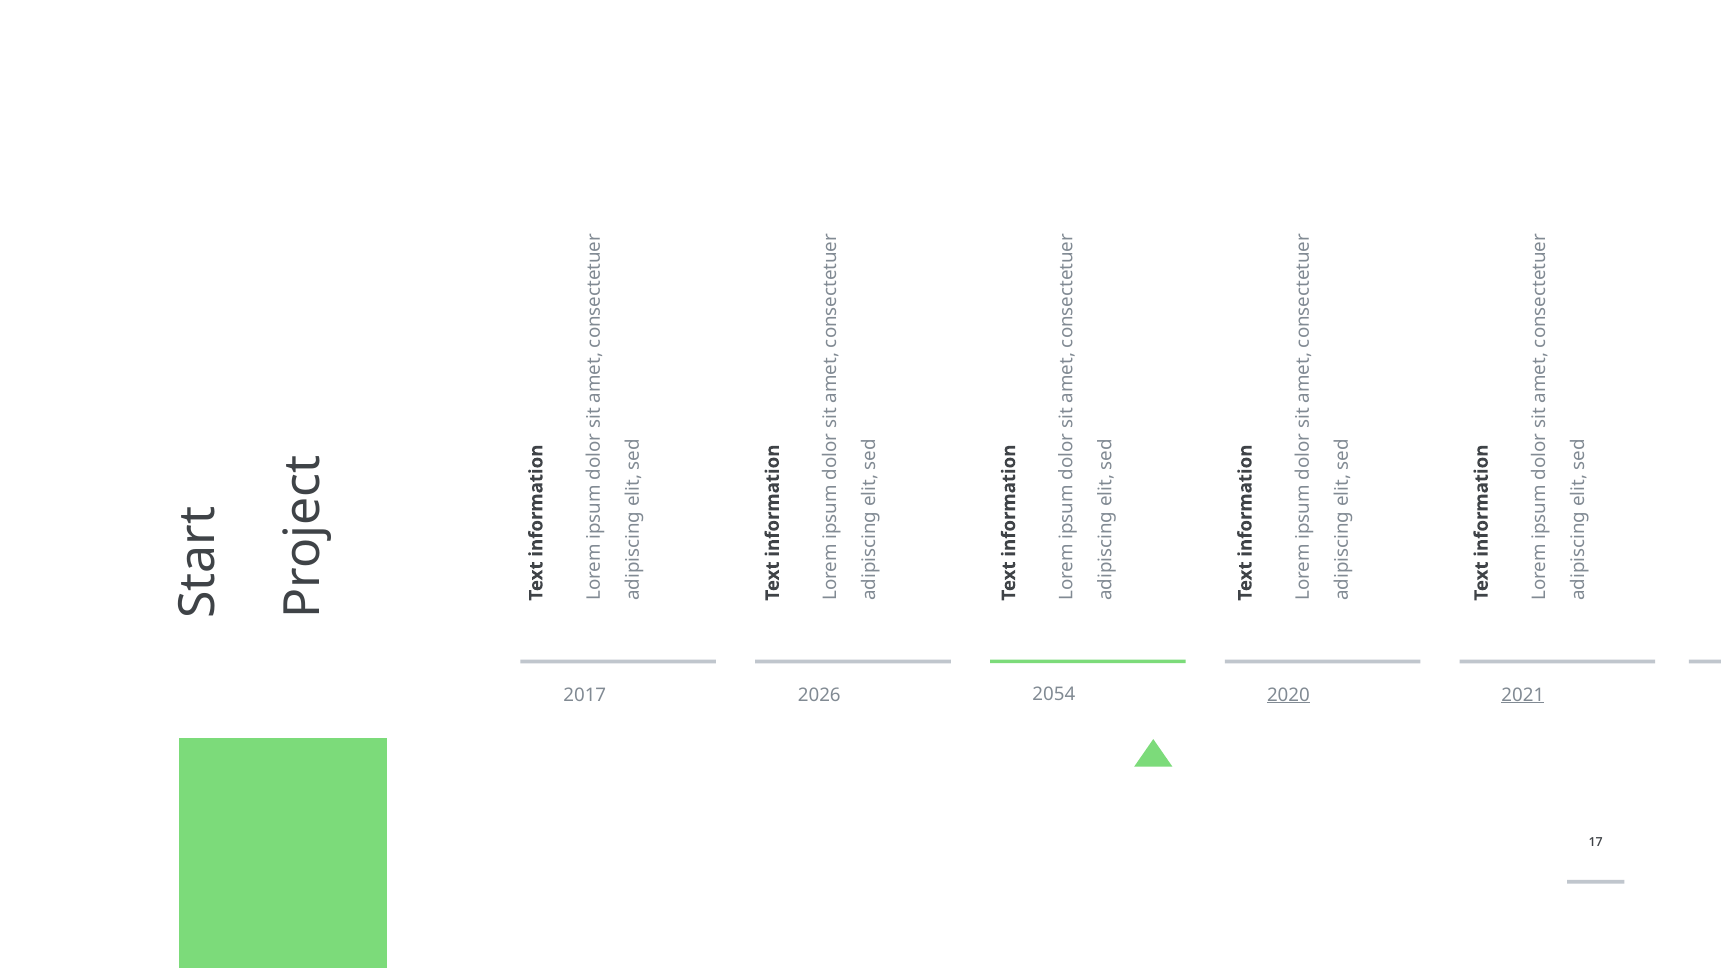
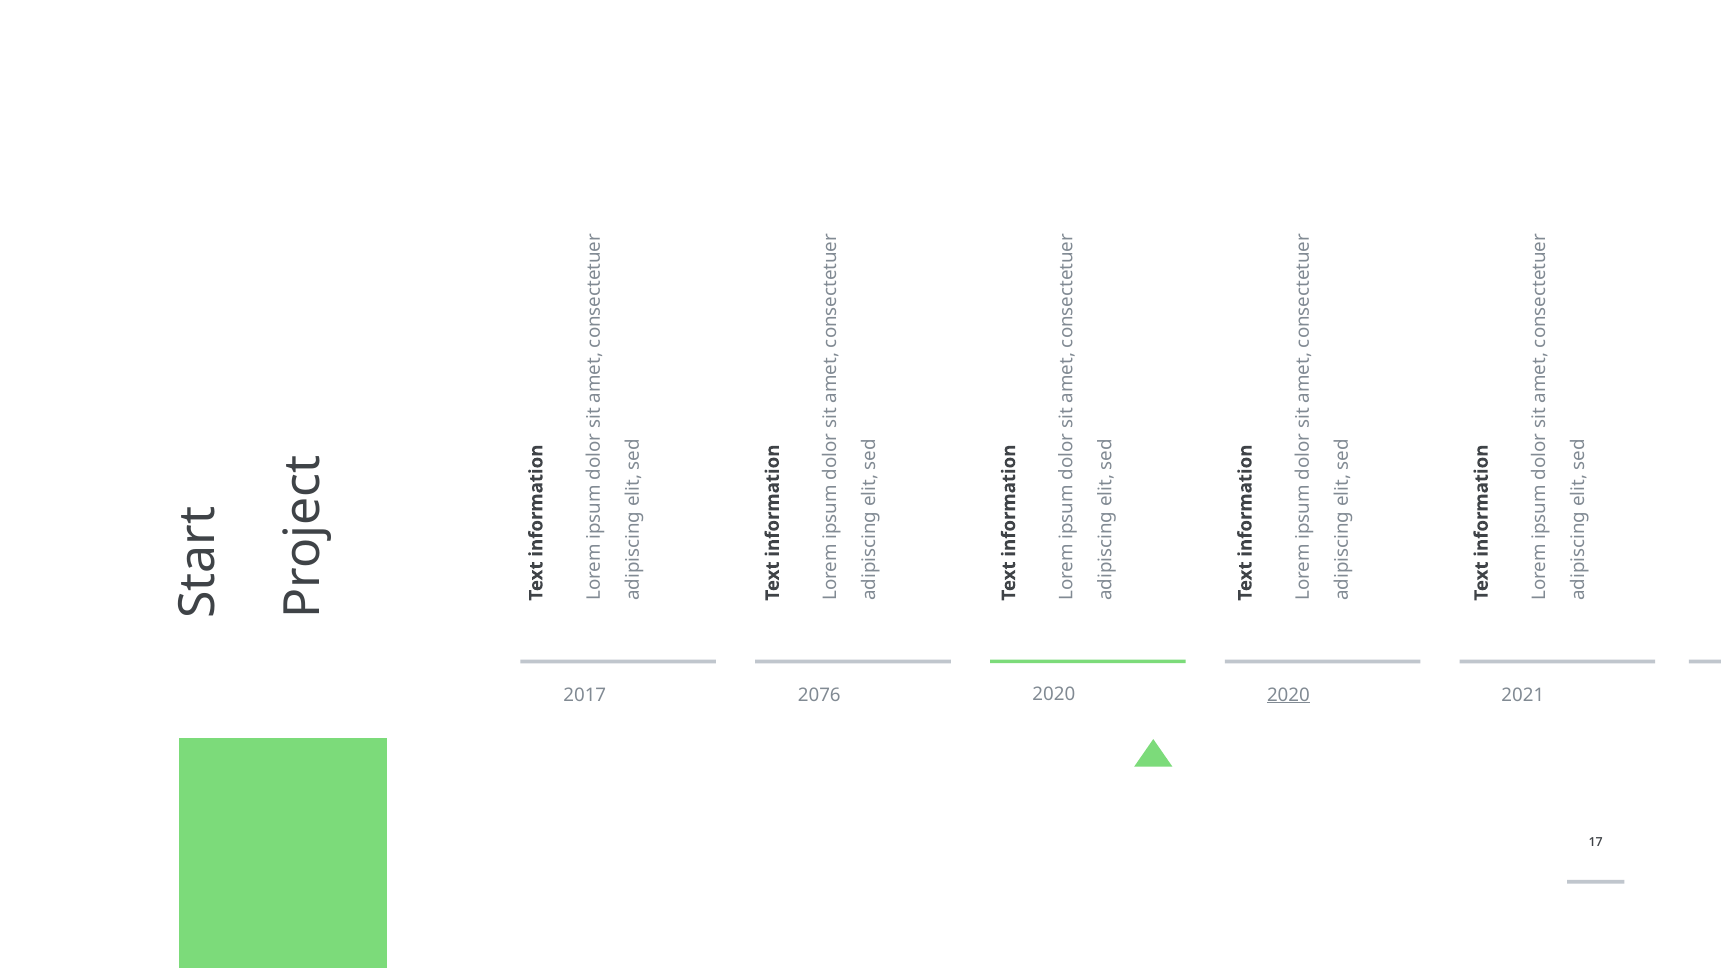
2054 at (1054, 695): 2054 -> 2020
2026: 2026 -> 2076
2021 underline: present -> none
